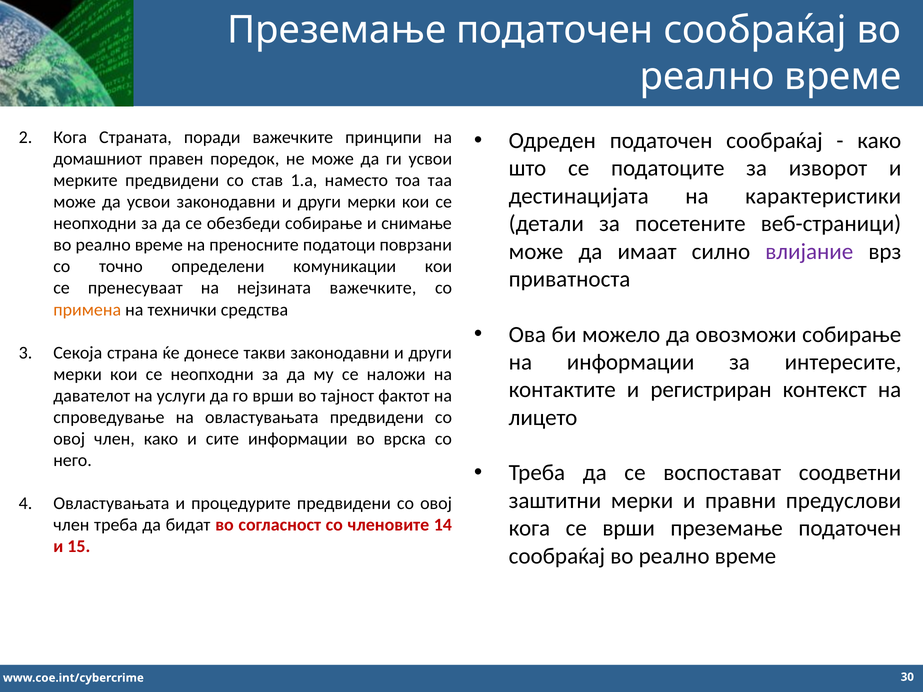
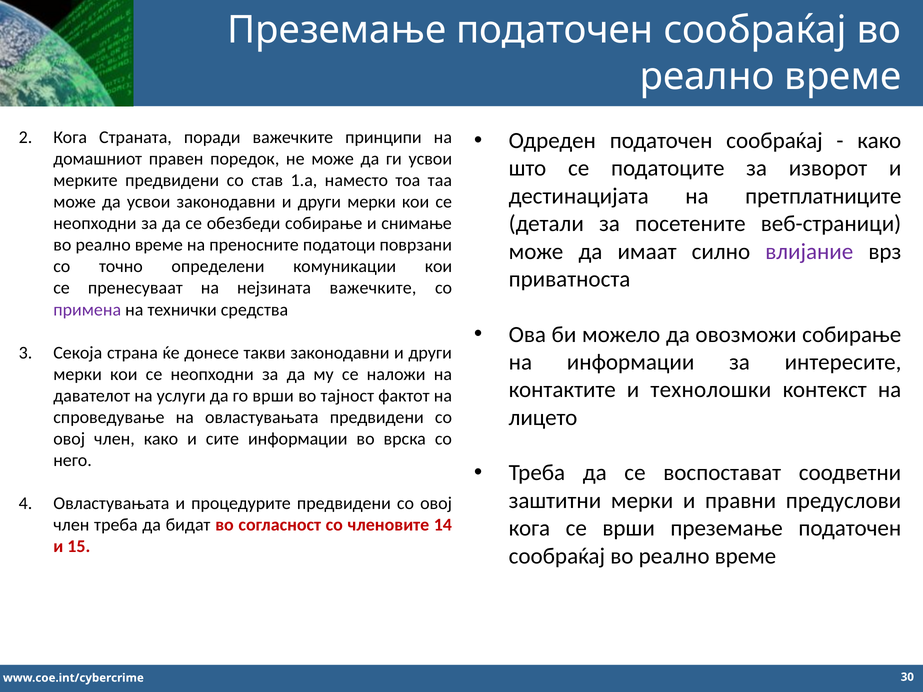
карактеристики: карактеристики -> претплатниците
примена colour: orange -> purple
регистриран: регистриран -> технолошки
